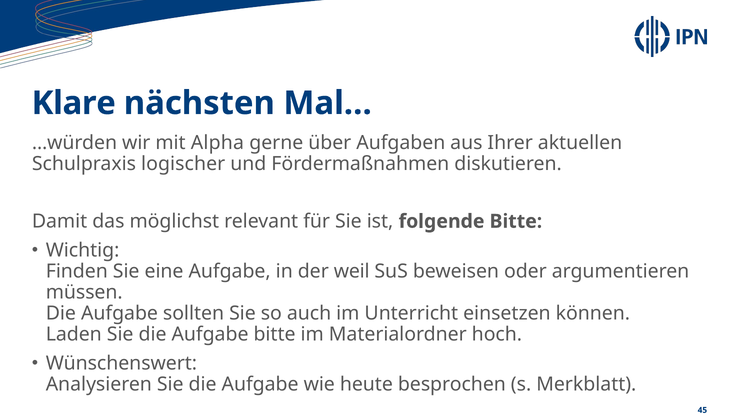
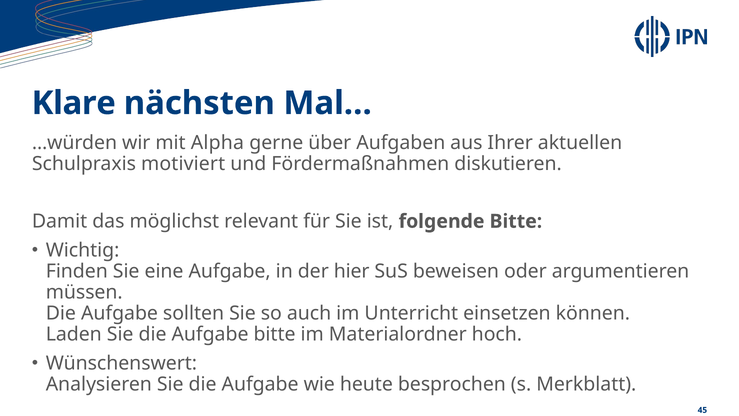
logischer: logischer -> motiviert
weil: weil -> hier
